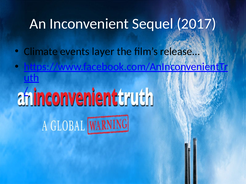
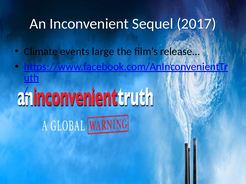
layer: layer -> large
